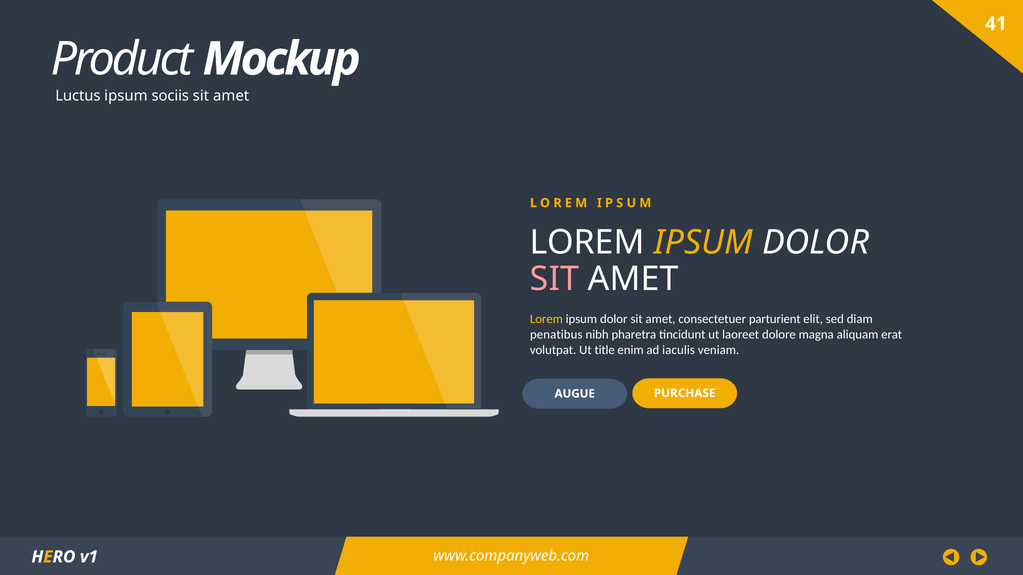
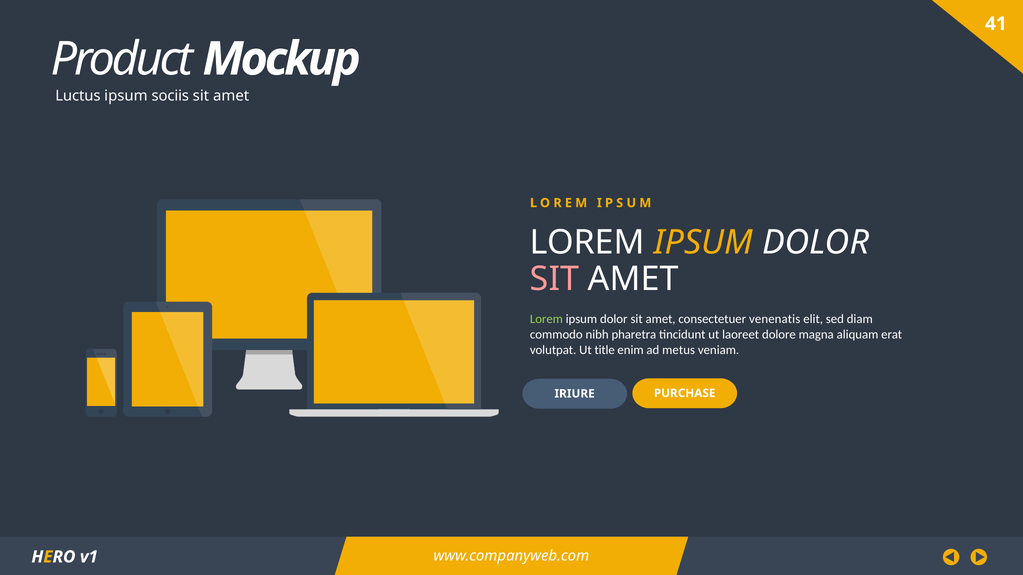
Lorem at (546, 319) colour: yellow -> light green
parturient: parturient -> venenatis
penatibus: penatibus -> commodo
iaculis: iaculis -> metus
AUGUE: AUGUE -> IRIURE
